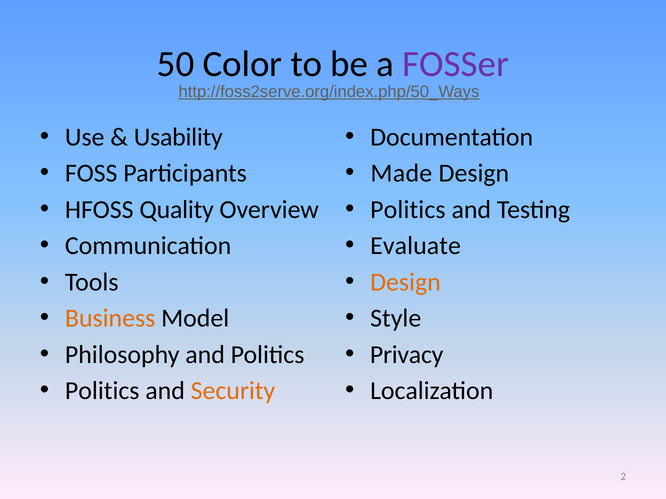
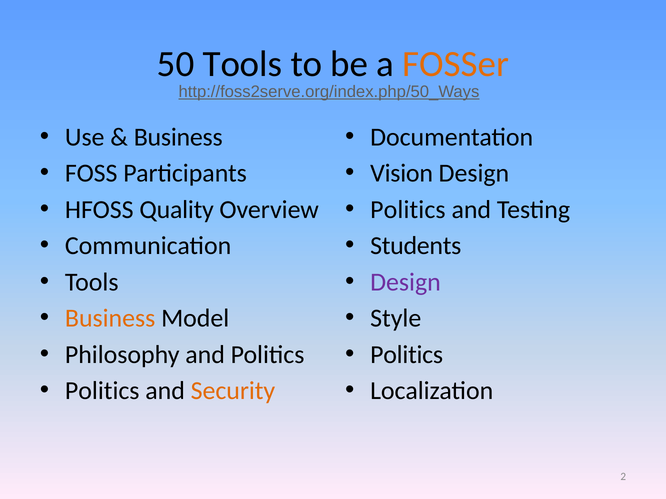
50 Color: Color -> Tools
FOSSer colour: purple -> orange
Usability at (178, 137): Usability -> Business
Made: Made -> Vision
Evaluate: Evaluate -> Students
Design at (405, 282) colour: orange -> purple
Privacy at (407, 355): Privacy -> Politics
